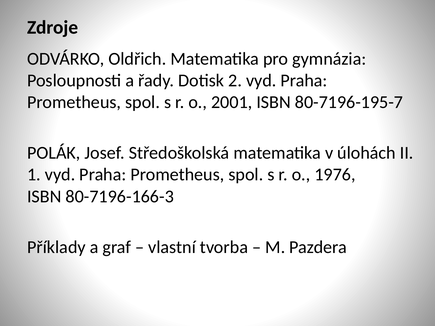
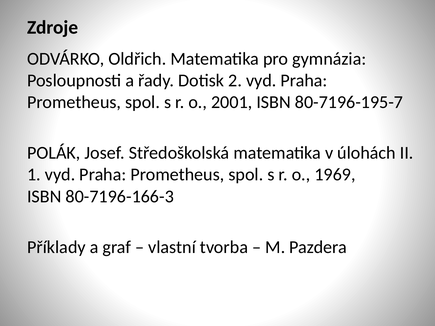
1976: 1976 -> 1969
